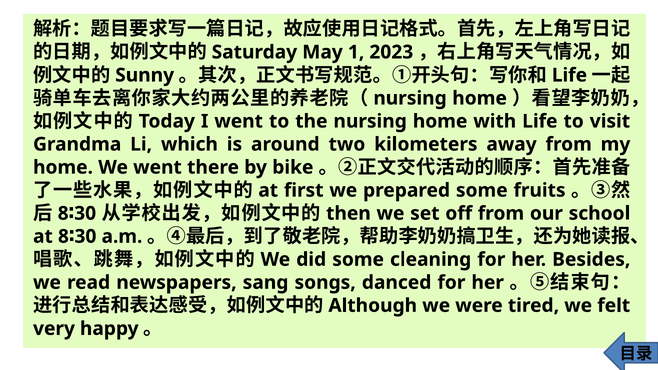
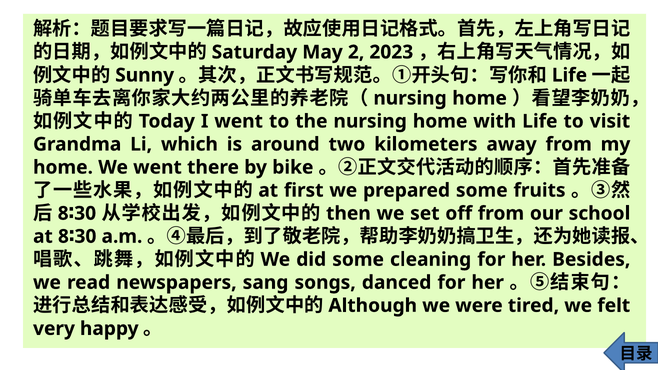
1: 1 -> 2
